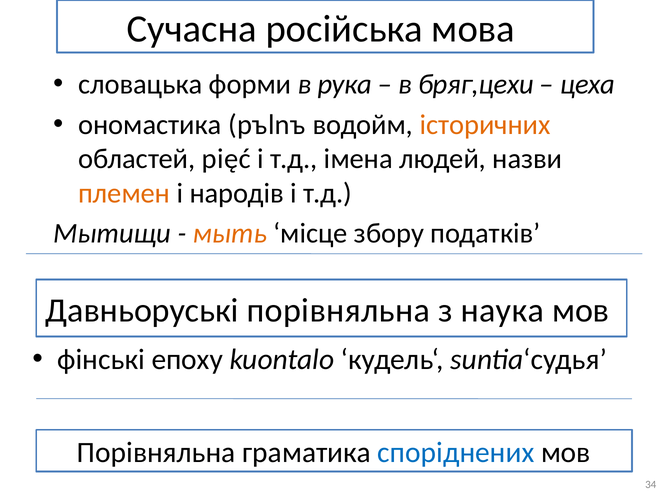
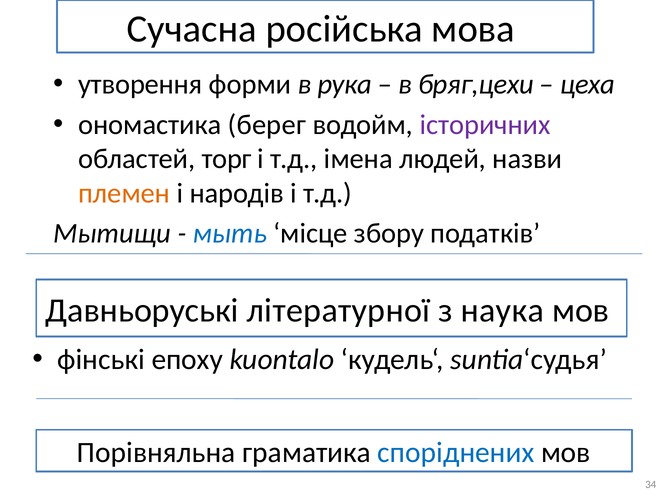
словацька: словацька -> утворення
pъlnъ: pъlnъ -> берег
історичних colour: orange -> purple
pięć: pięć -> торг
мыть colour: orange -> blue
Давньоруські порівняльна: порівняльна -> літературної
